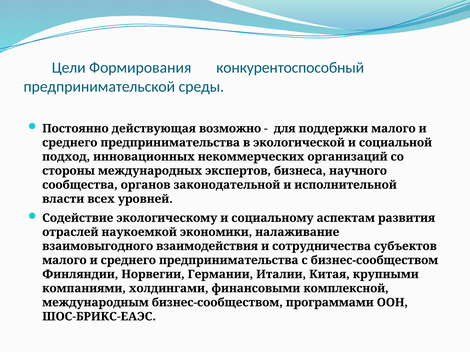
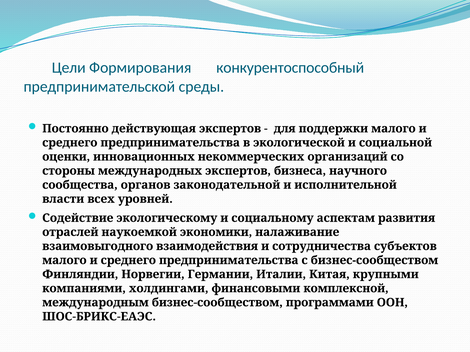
действующая возможно: возможно -> экспертов
подход: подход -> оценки
